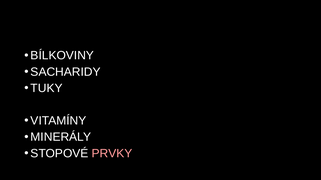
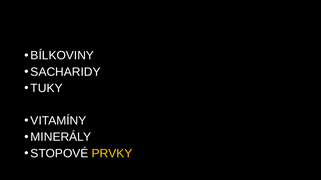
PRVKY colour: pink -> yellow
